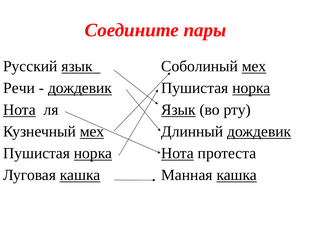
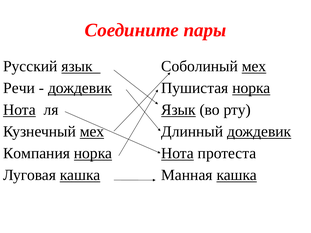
Пушистая at (37, 153): Пушистая -> Компания
